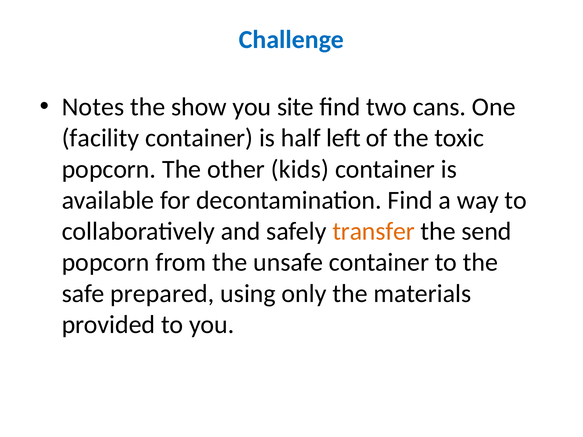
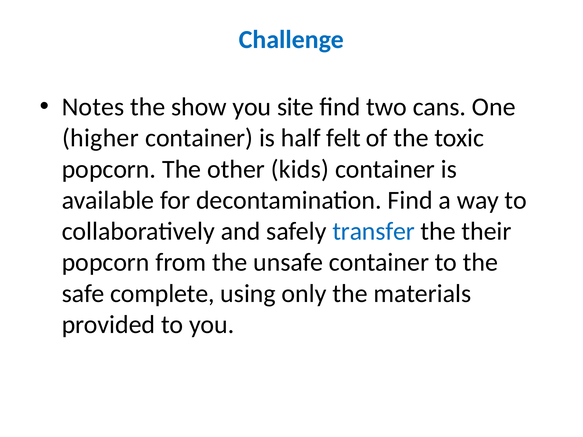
facility: facility -> higher
left: left -> felt
transfer colour: orange -> blue
send: send -> their
prepared: prepared -> complete
